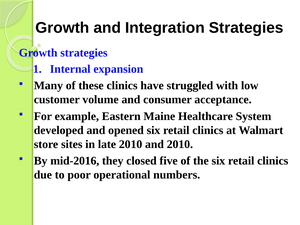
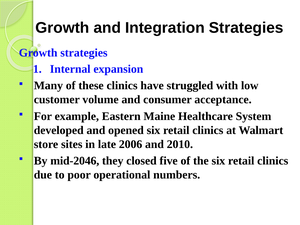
late 2010: 2010 -> 2006
mid-2016: mid-2016 -> mid-2046
